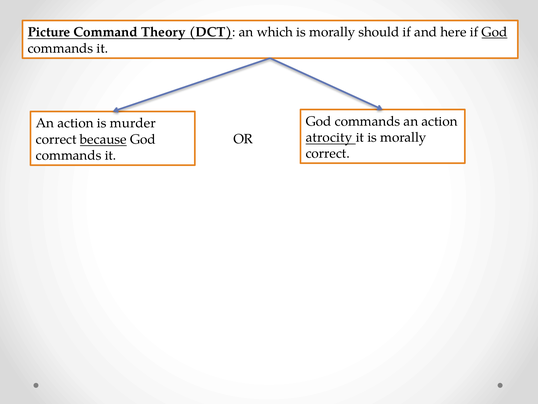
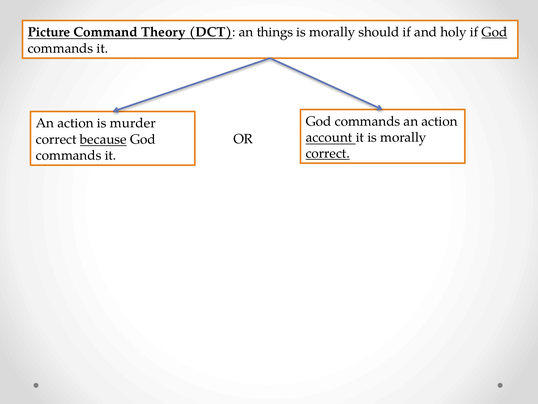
which: which -> things
here: here -> holy
atrocity: atrocity -> account
correct at (328, 153) underline: none -> present
